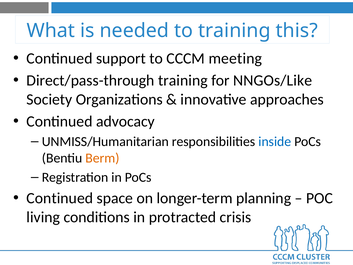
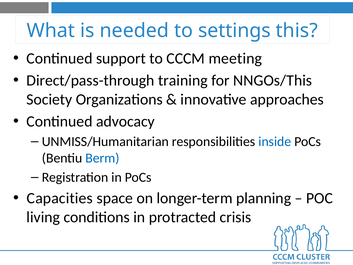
to training: training -> settings
NNGOs/Like: NNGOs/Like -> NNGOs/This
Berm colour: orange -> blue
Continued at (60, 198): Continued -> Capacities
